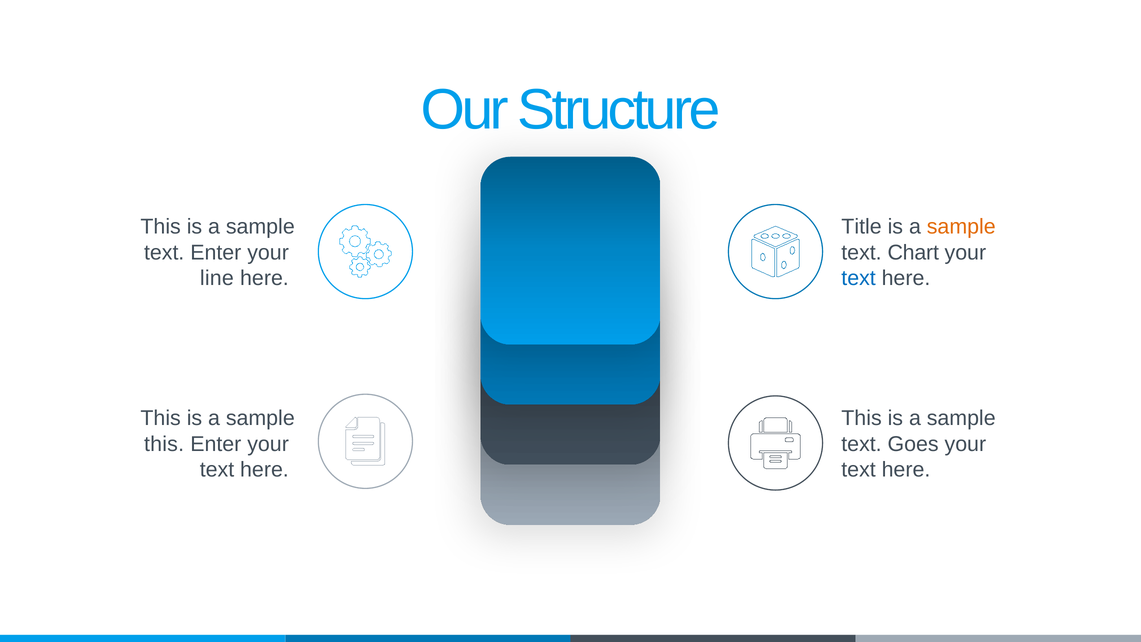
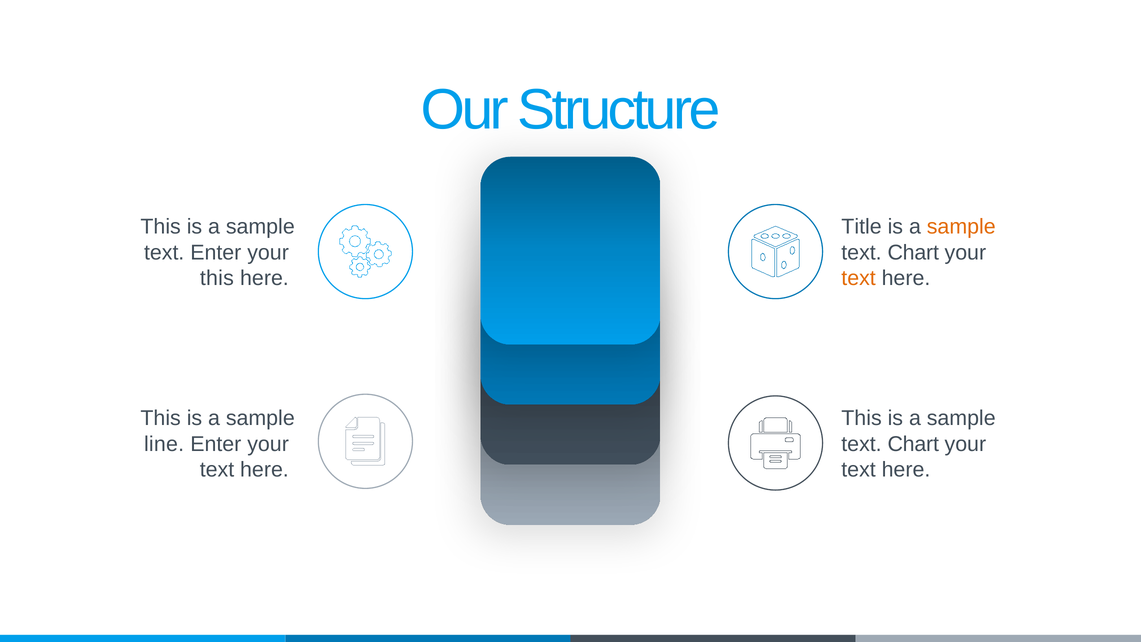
line at (217, 278): line -> this
text at (859, 278) colour: blue -> orange
this at (164, 444): this -> line
Goes at (913, 444): Goes -> Chart
